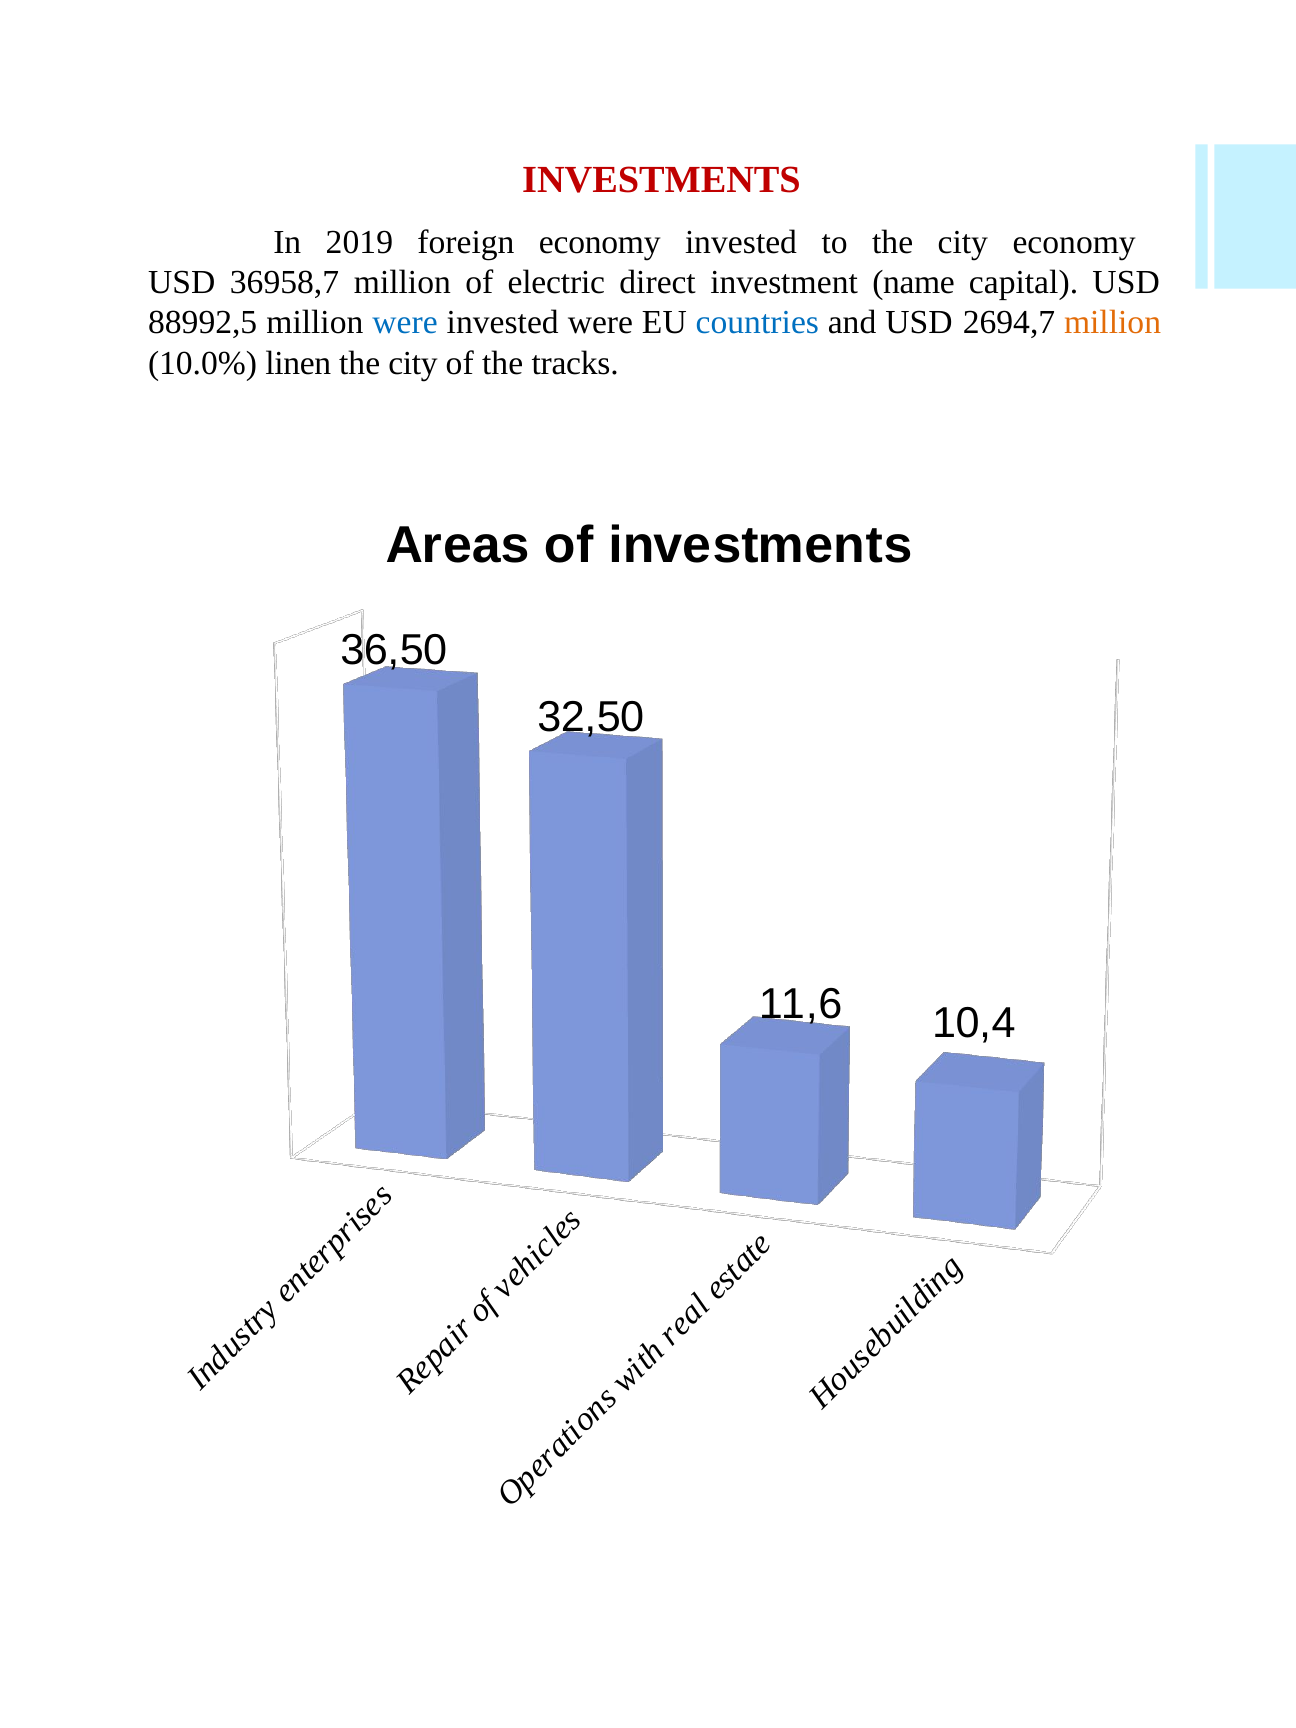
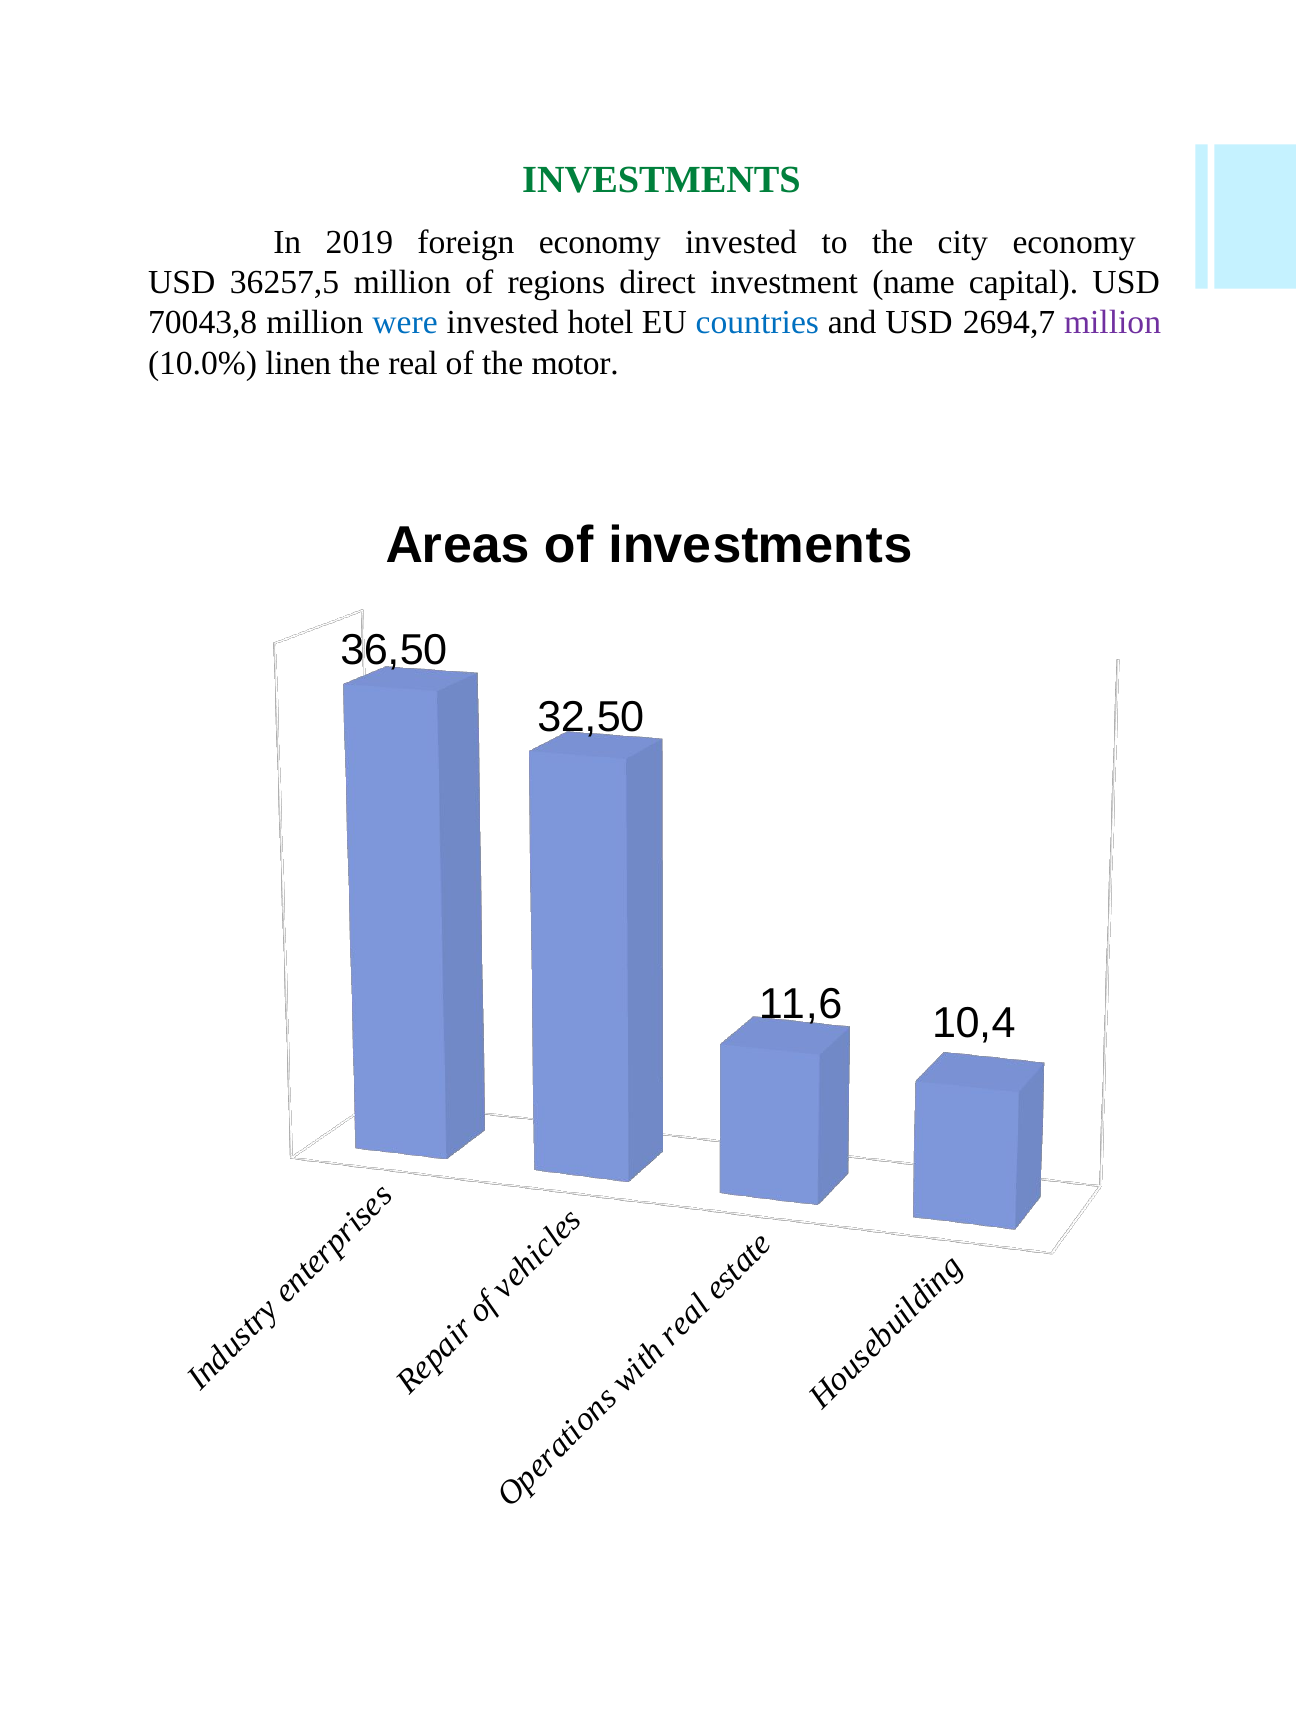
INVESTMENTS at (661, 179) colour: red -> green
36958,7: 36958,7 -> 36257,5
electric: electric -> regions
88992,5: 88992,5 -> 70043,8
invested were: were -> hotel
million at (1113, 323) colour: orange -> purple
city at (413, 363): city -> real
tracks: tracks -> motor
